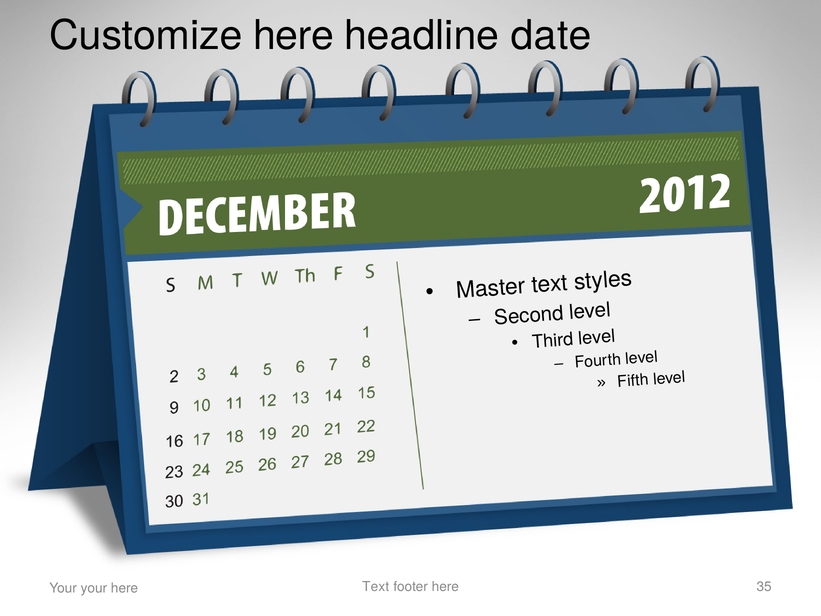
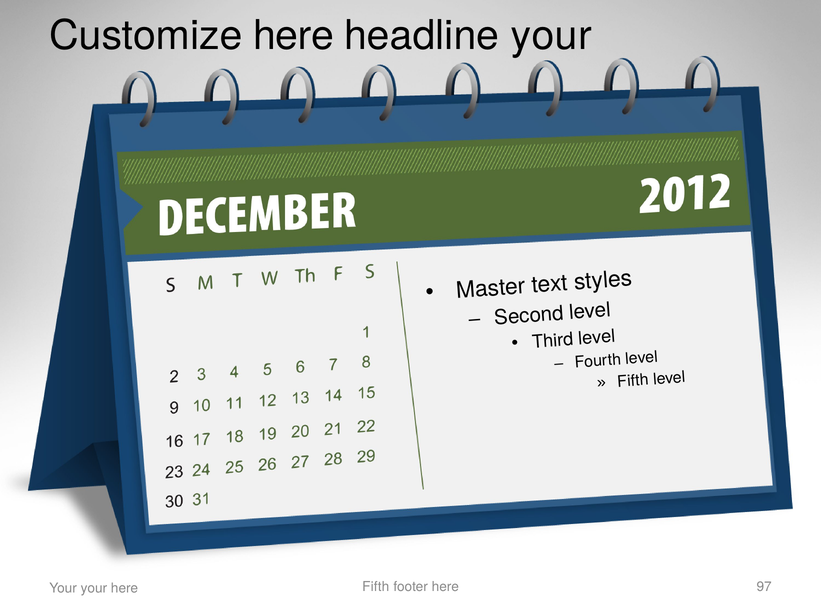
headline date: date -> your
Text at (376, 586): Text -> Fifth
35: 35 -> 97
